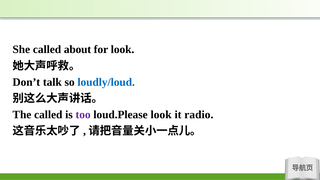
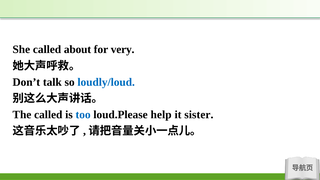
for look: look -> very
too colour: purple -> blue
loud.Please look: look -> help
radio: radio -> sister
